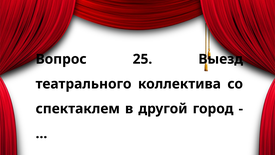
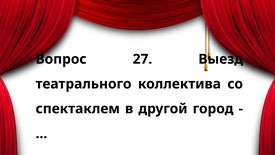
25: 25 -> 27
